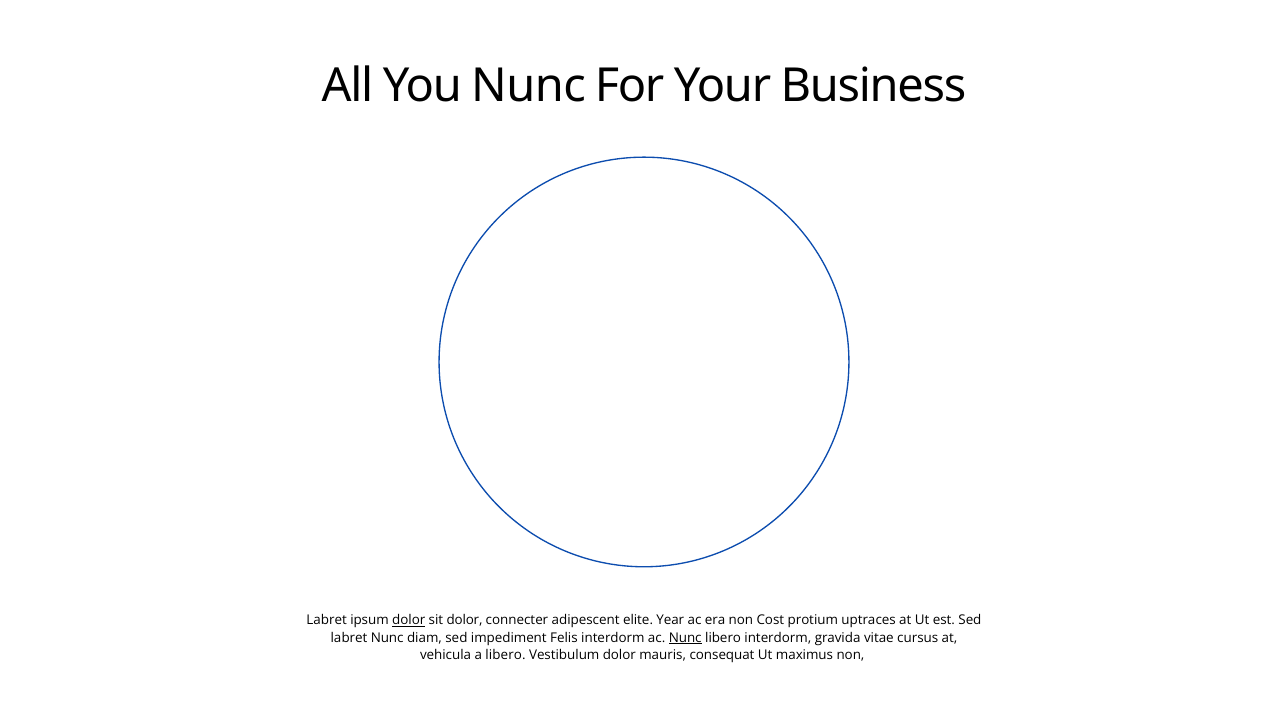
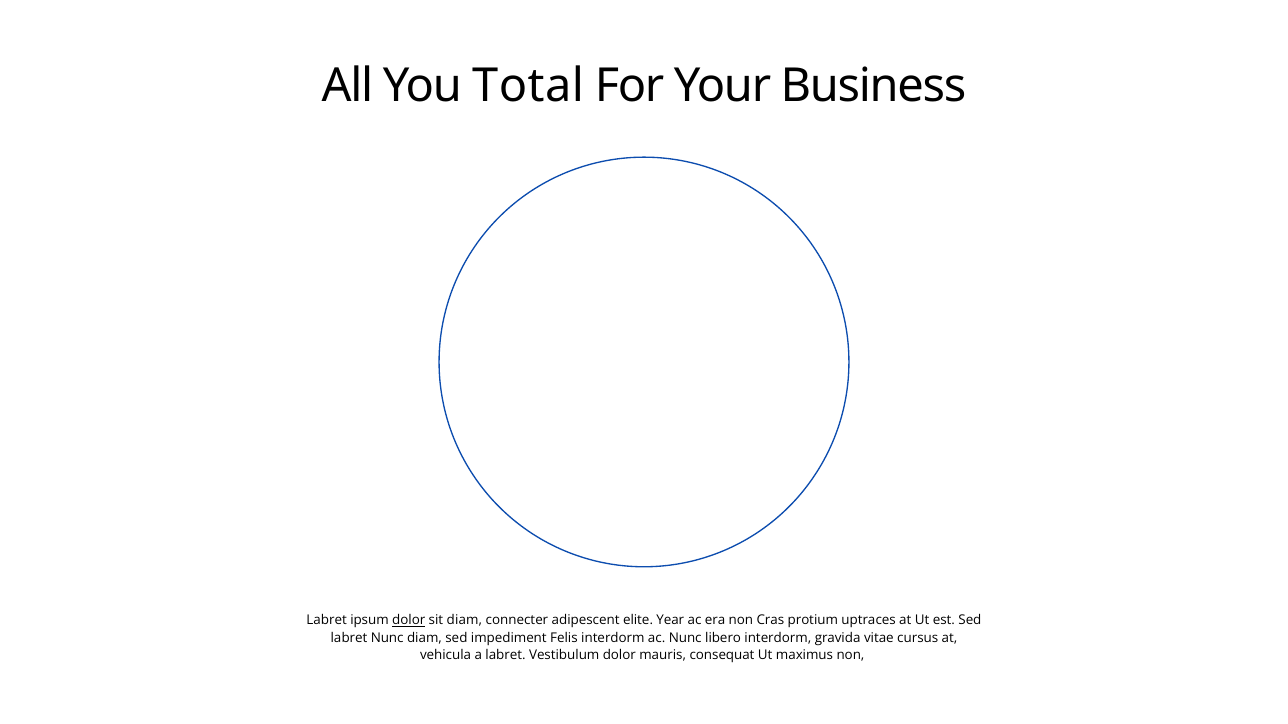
You Nunc: Nunc -> Total
sit dolor: dolor -> diam
Cost: Cost -> Cras
Nunc at (685, 638) underline: present -> none
a libero: libero -> labret
